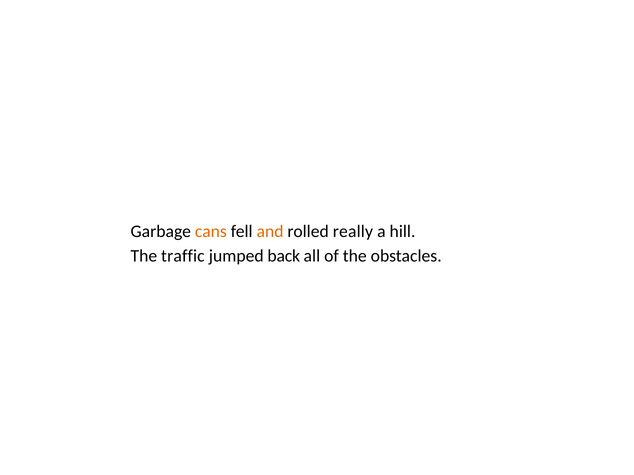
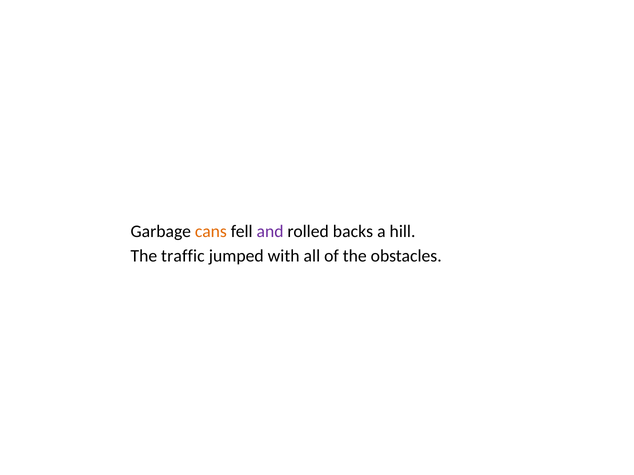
and colour: orange -> purple
really: really -> backs
back: back -> with
